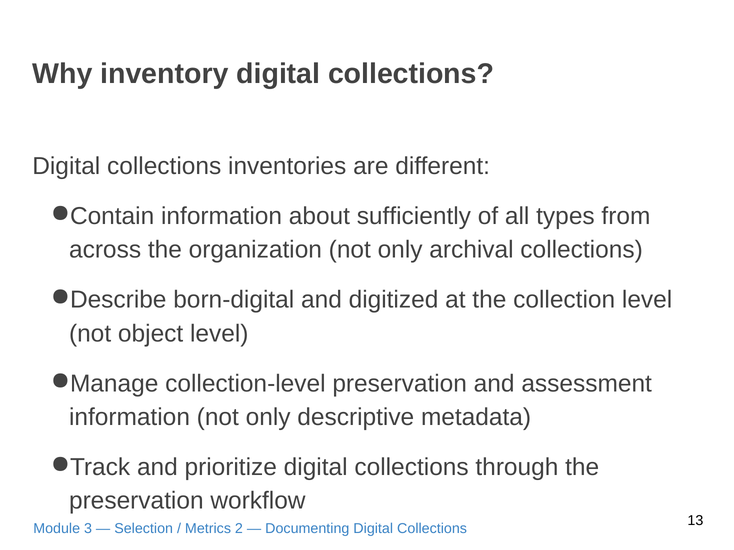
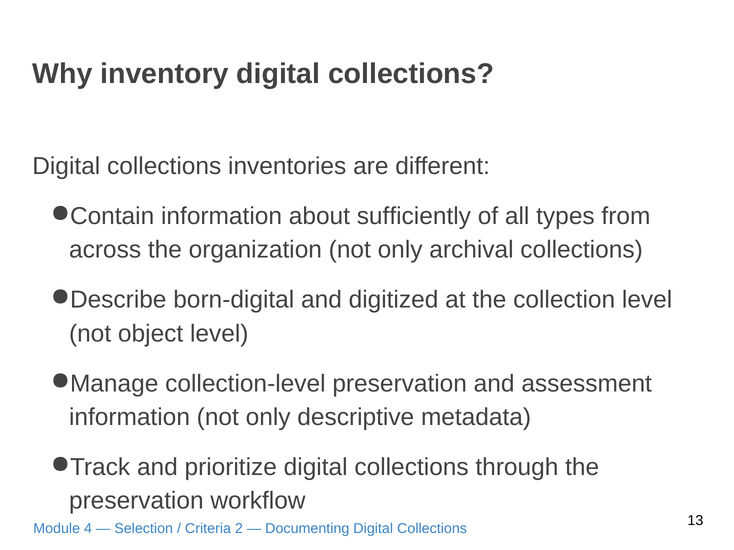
3: 3 -> 4
Metrics: Metrics -> Criteria
